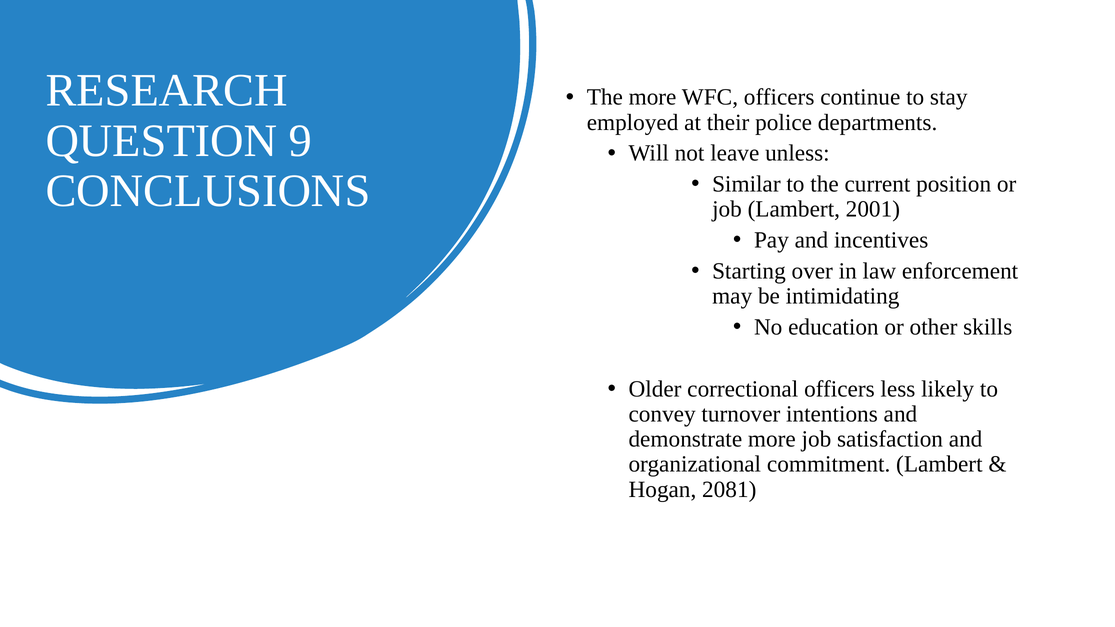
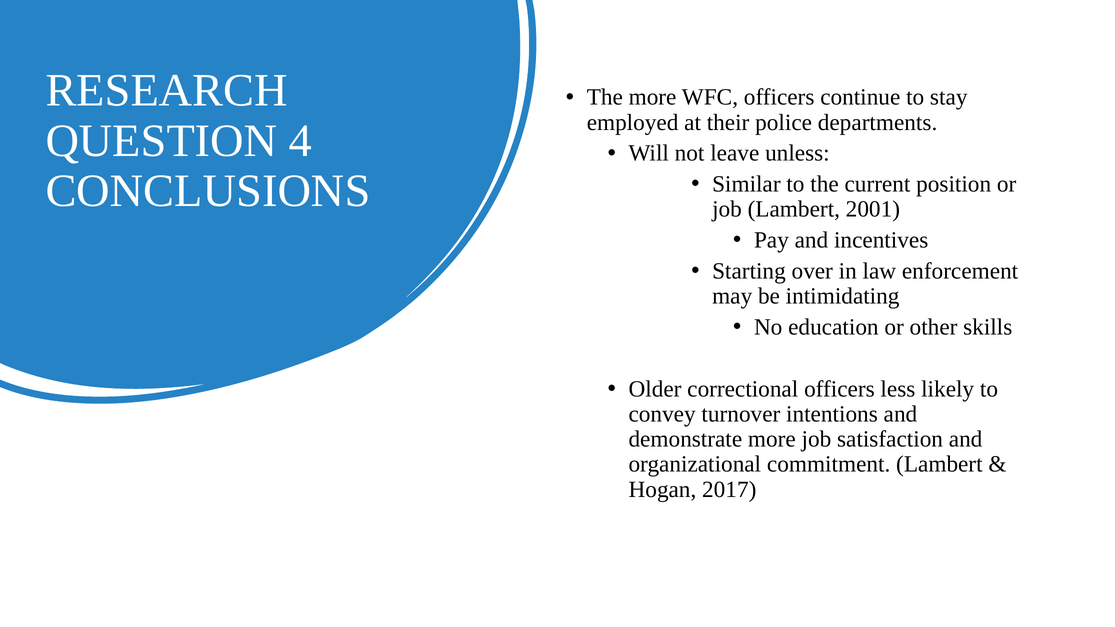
9: 9 -> 4
2081: 2081 -> 2017
